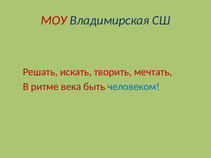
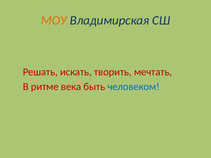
МОУ colour: red -> orange
